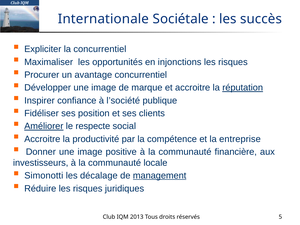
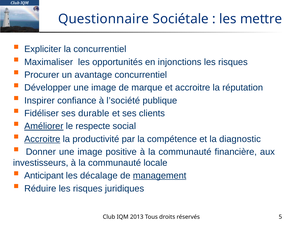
Internationale: Internationale -> Questionnaire
succès: succès -> mettre
réputation underline: present -> none
position: position -> durable
Accroitre at (42, 139) underline: none -> present
entreprise: entreprise -> diagnostic
Simonotti: Simonotti -> Anticipant
